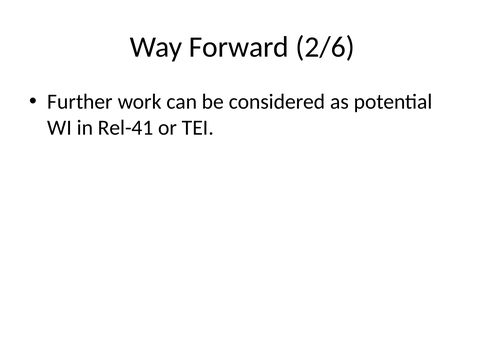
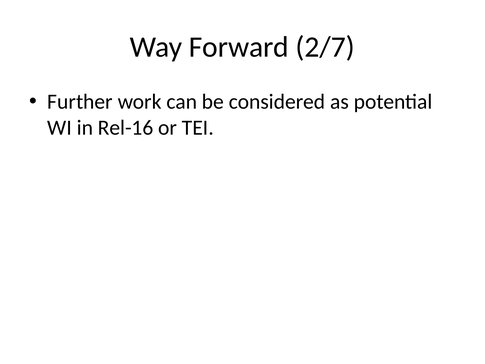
2/6: 2/6 -> 2/7
Rel-41: Rel-41 -> Rel-16
